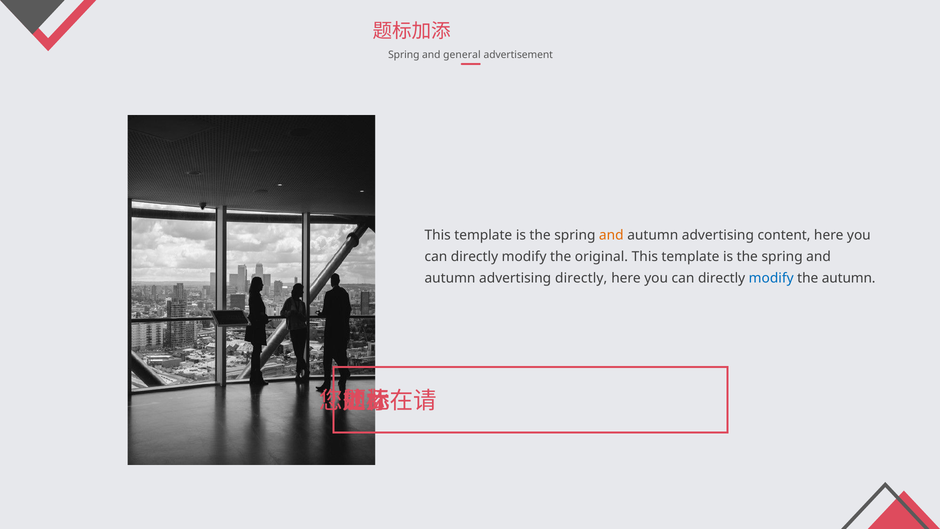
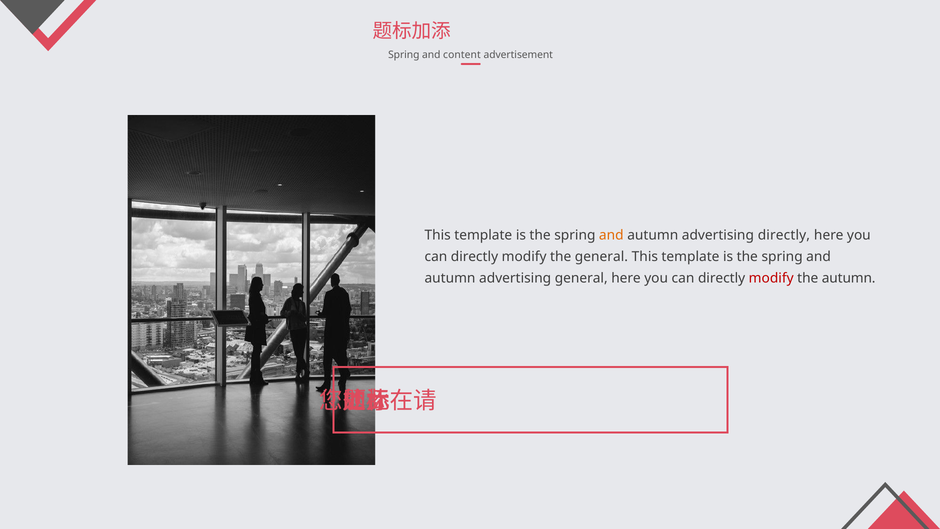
general: general -> content
advertising content: content -> directly
the original: original -> general
advertising directly: directly -> general
modify at (771, 278) colour: blue -> red
